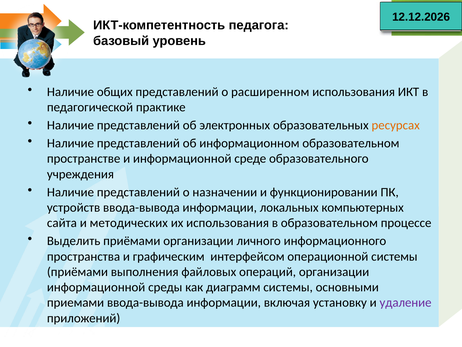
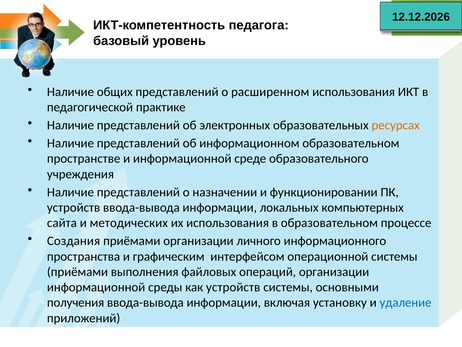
Выделить: Выделить -> Создания
как диаграмм: диаграмм -> устройств
приемами: приемами -> получения
удаление colour: purple -> blue
